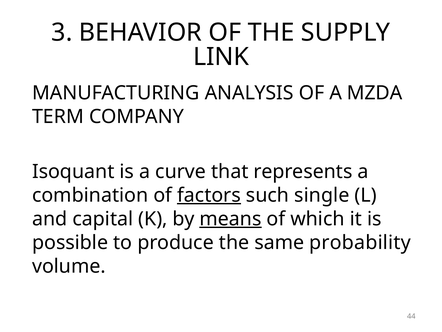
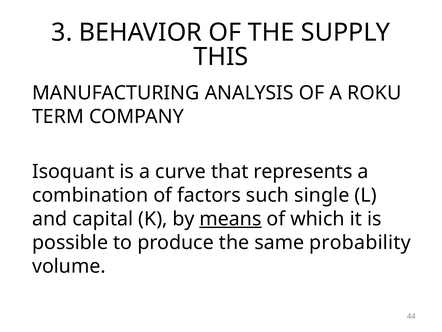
LINK: LINK -> THIS
MZDA: MZDA -> ROKU
factors underline: present -> none
